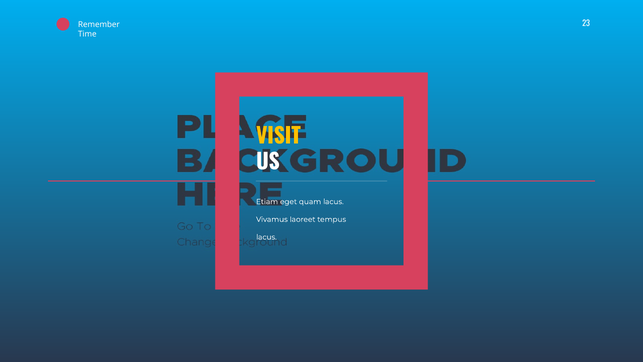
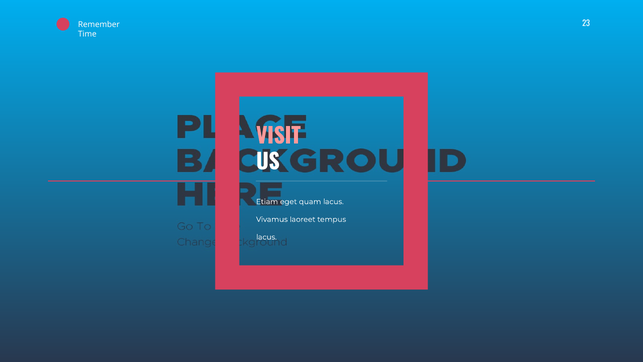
VISIT colour: yellow -> pink
